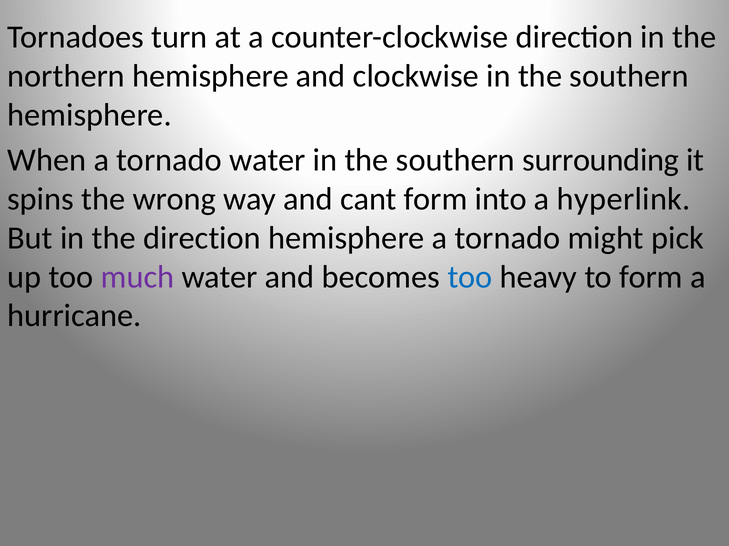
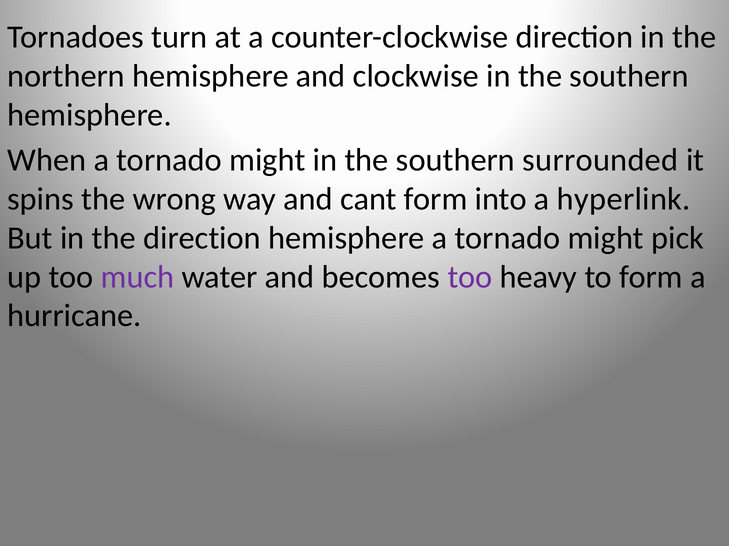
When a tornado water: water -> might
surrounding: surrounding -> surrounded
too at (470, 277) colour: blue -> purple
